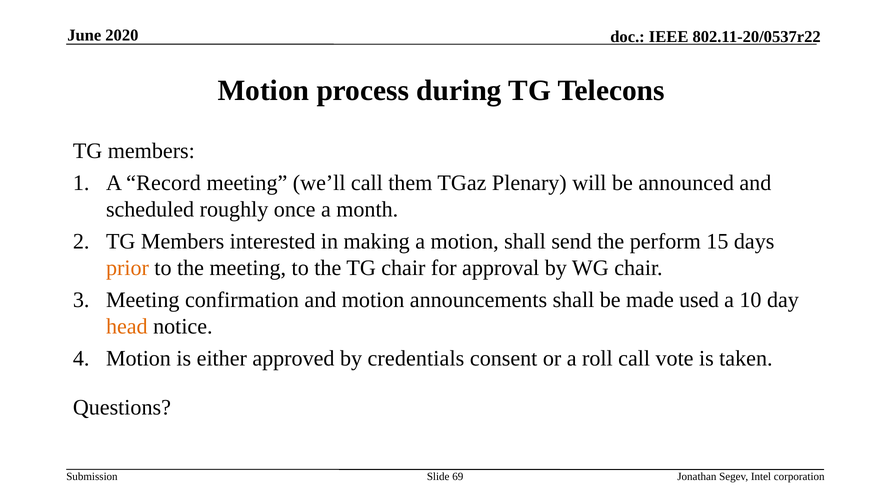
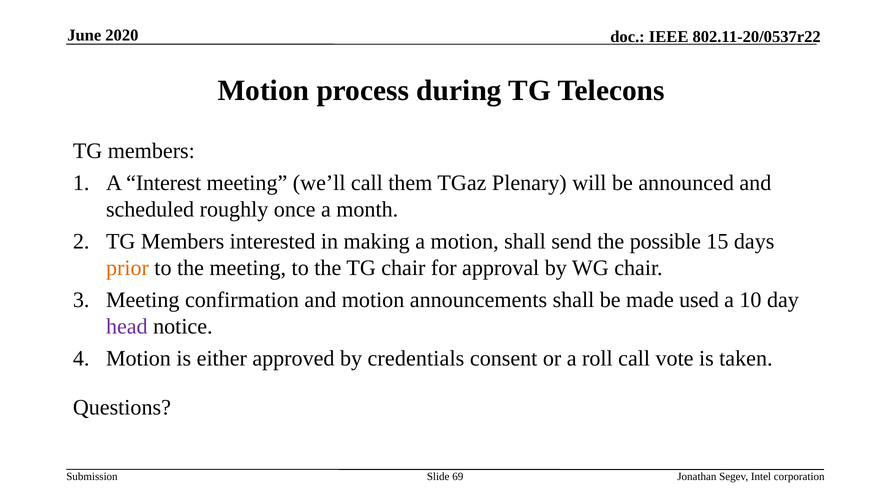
Record: Record -> Interest
perform: perform -> possible
head colour: orange -> purple
